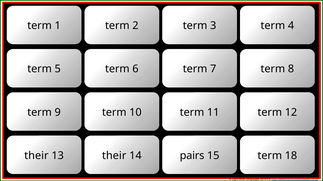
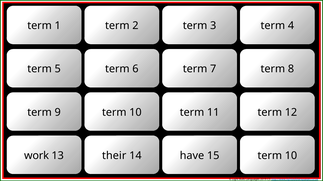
their at (36, 156): their -> work
pairs: pairs -> have
18 at (291, 156): 18 -> 10
